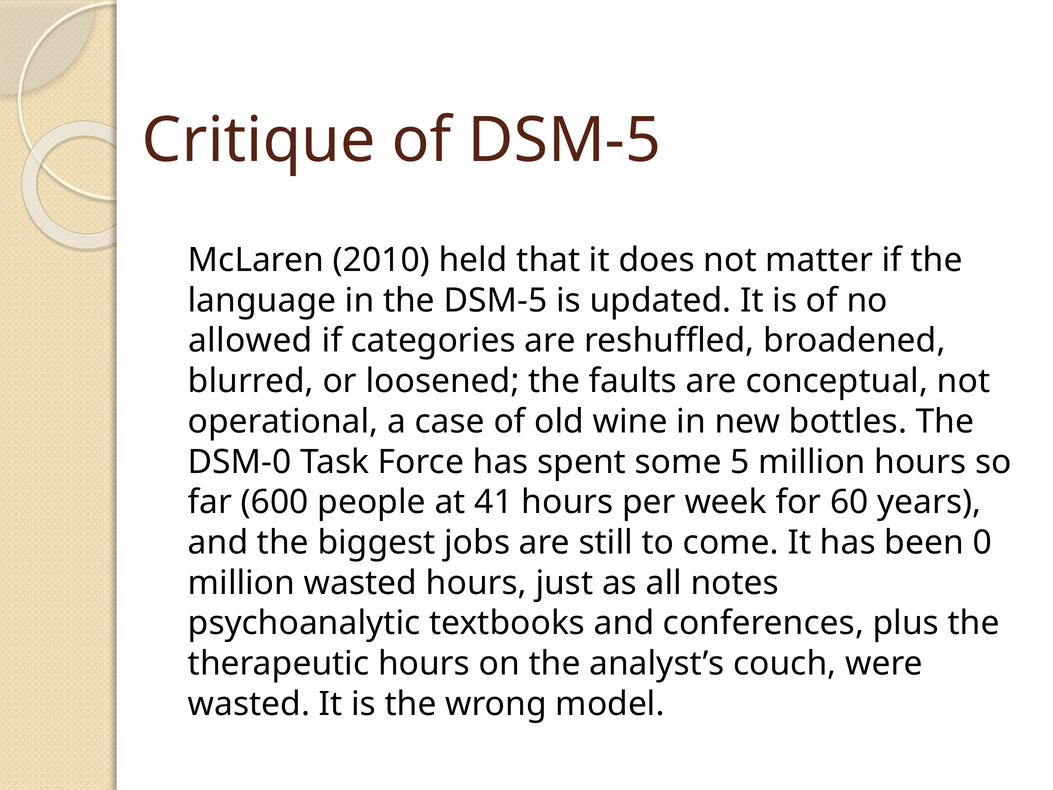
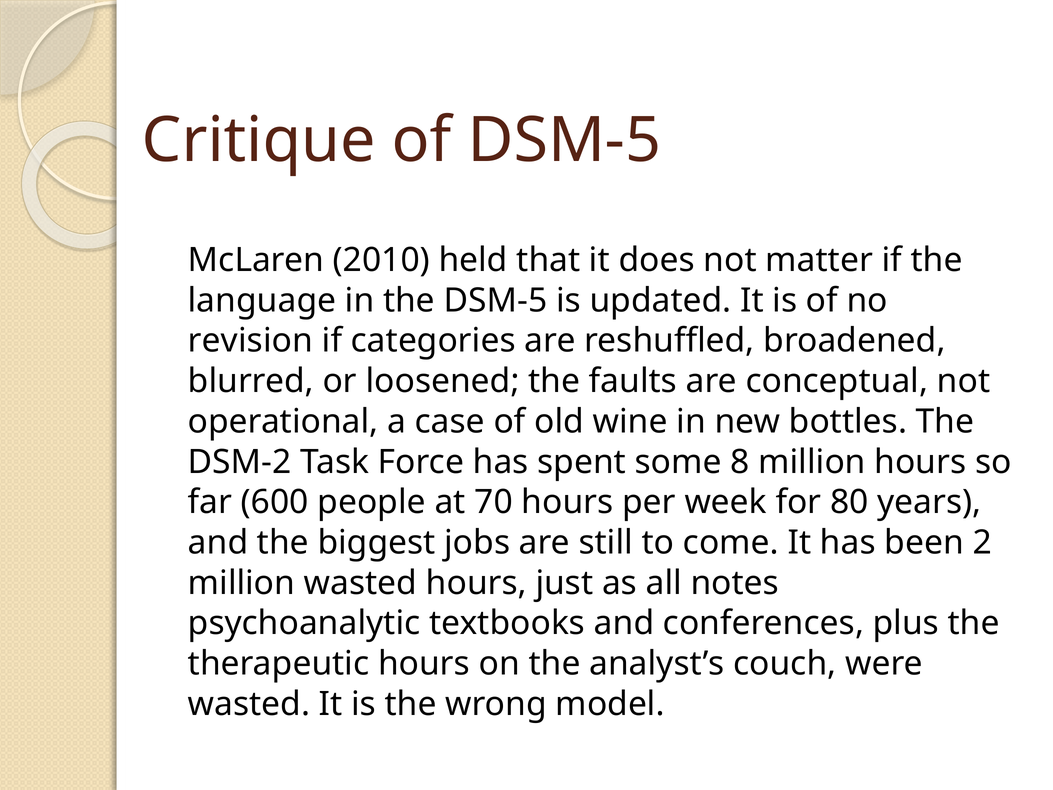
allowed: allowed -> revision
DSM-0: DSM-0 -> DSM-2
5: 5 -> 8
41: 41 -> 70
60: 60 -> 80
0: 0 -> 2
